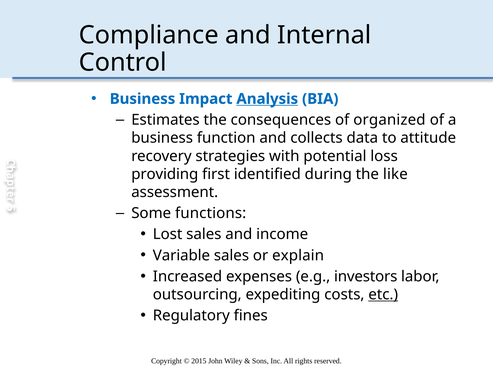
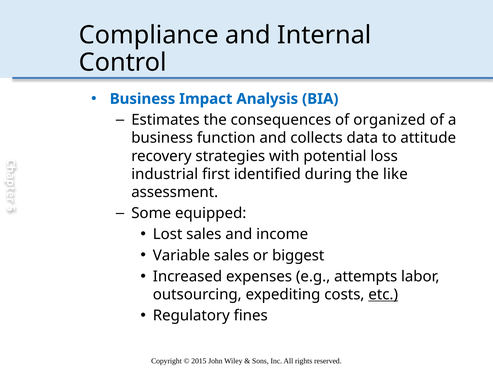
Analysis underline: present -> none
providing: providing -> industrial
functions: functions -> equipped
explain: explain -> biggest
investors: investors -> attempts
